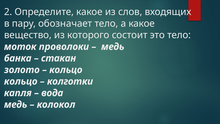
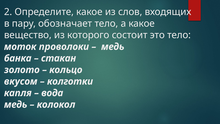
кольцо at (21, 81): кольцо -> вкусом
